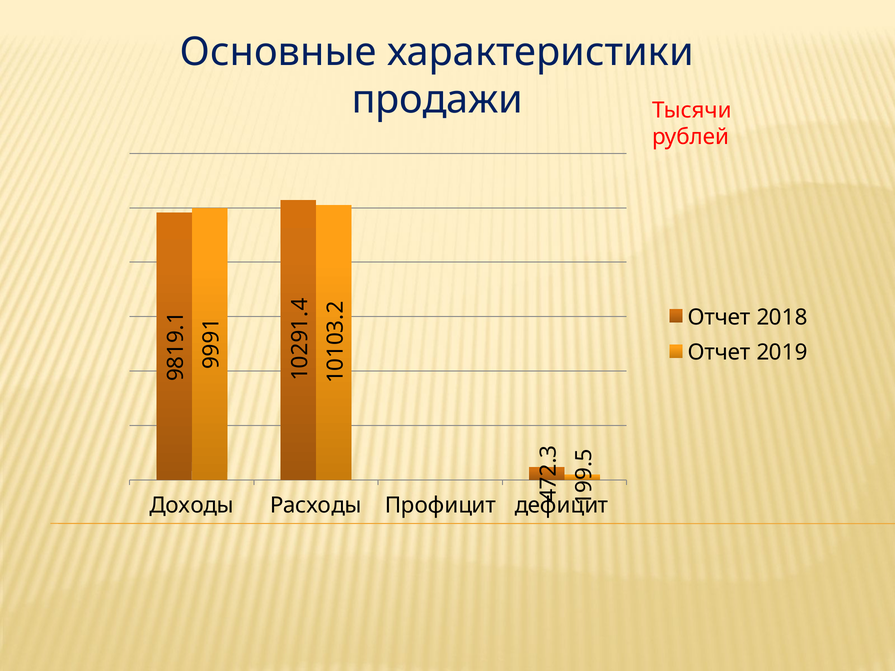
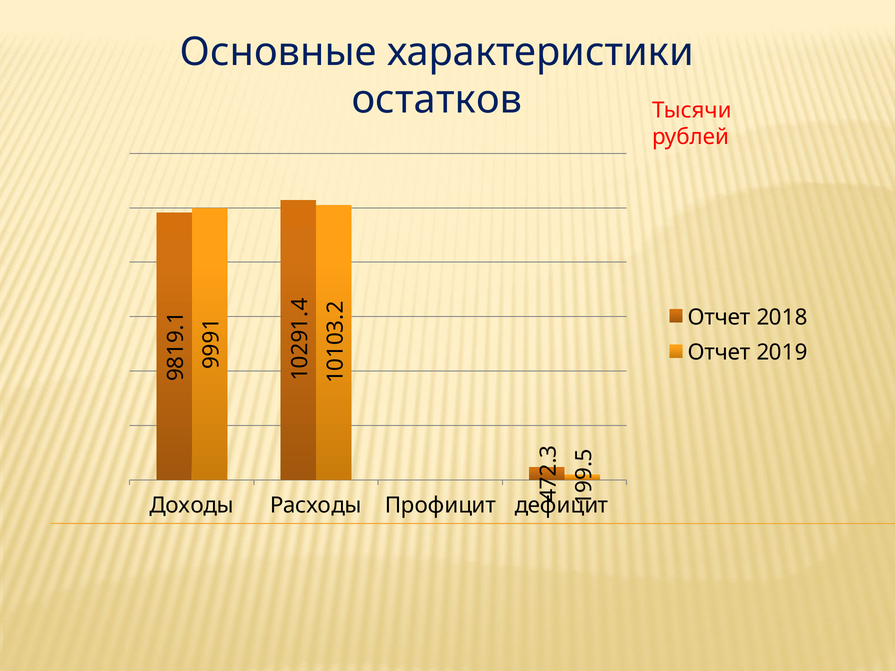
продажи: продажи -> остатков
